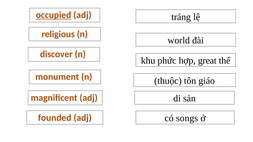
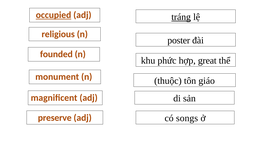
tráng underline: none -> present
world: world -> poster
discover: discover -> founded
founded: founded -> preserve
